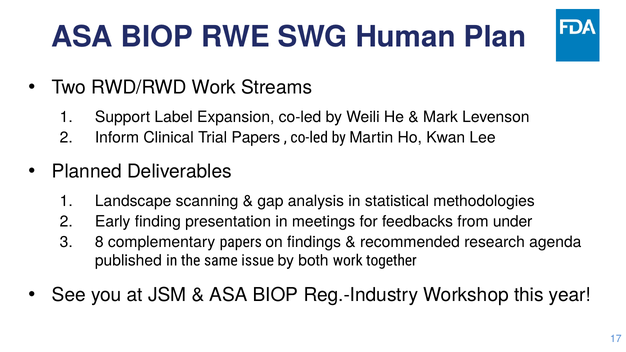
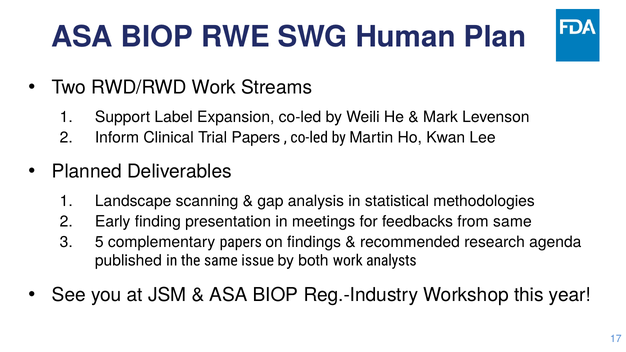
from under: under -> same
8: 8 -> 5
together: together -> analysts
